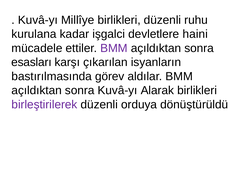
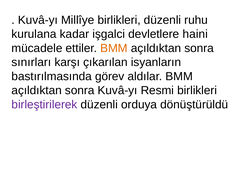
BMM at (114, 48) colour: purple -> orange
esasları: esasları -> sınırları
Alarak: Alarak -> Resmi
